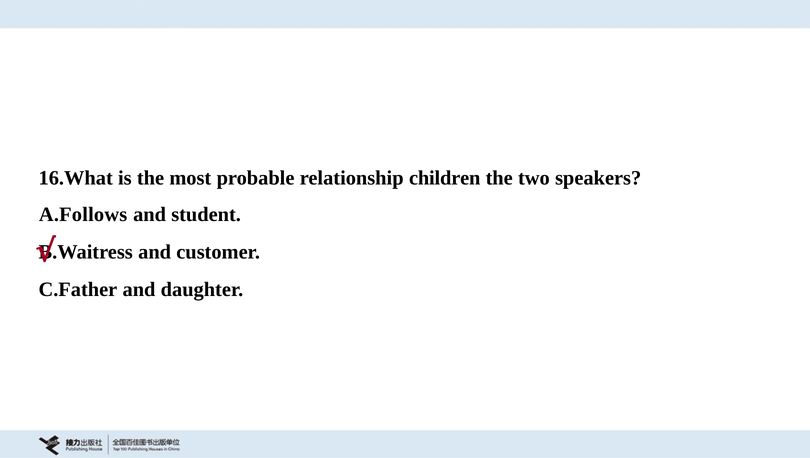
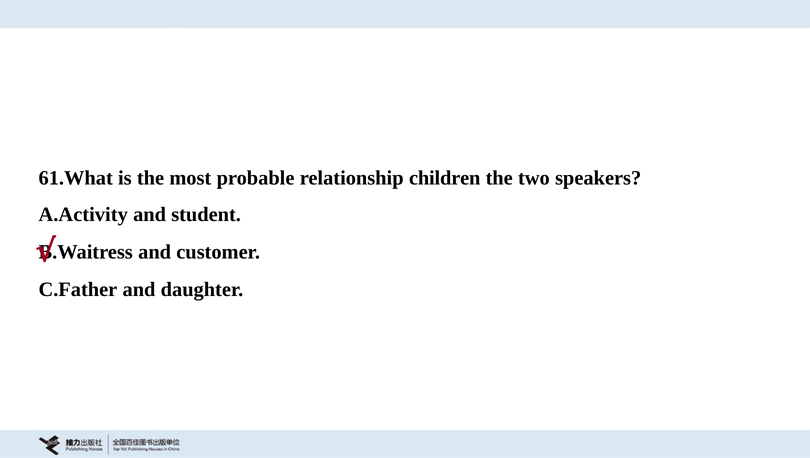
16.What: 16.What -> 61.What
A.Follows: A.Follows -> A.Activity
